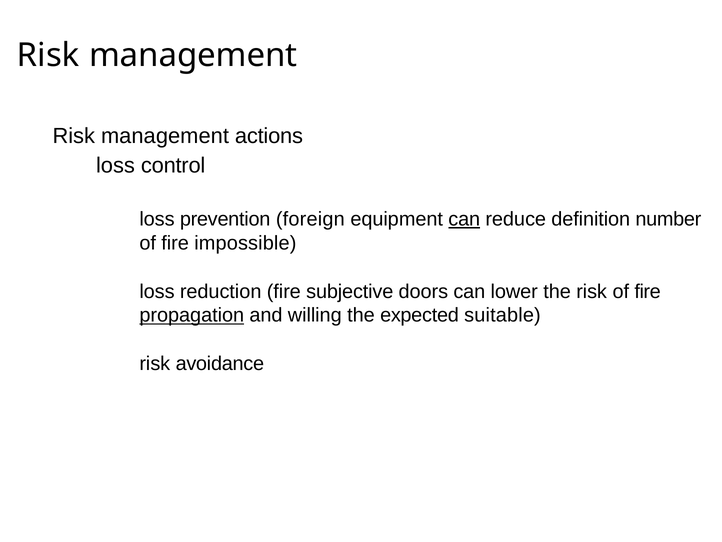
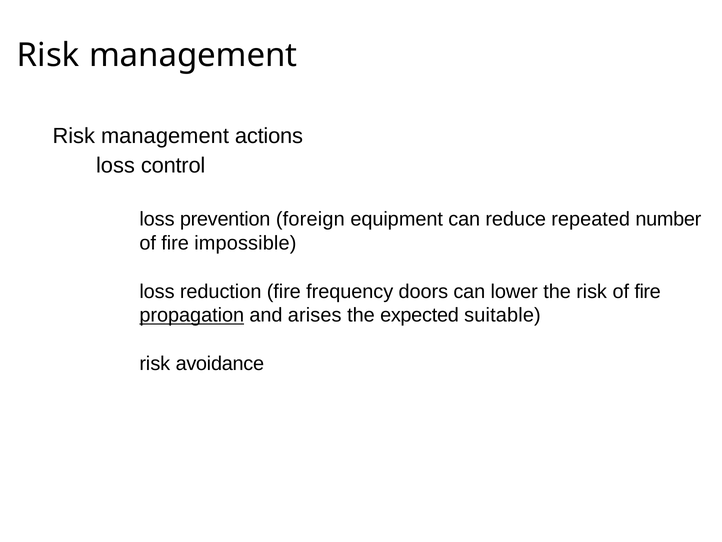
can at (464, 219) underline: present -> none
definition: definition -> repeated
subjective: subjective -> frequency
willing: willing -> arises
